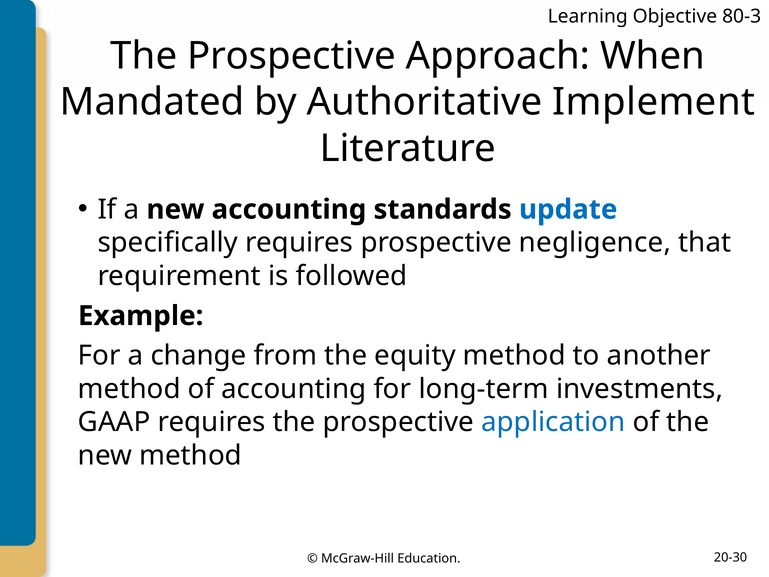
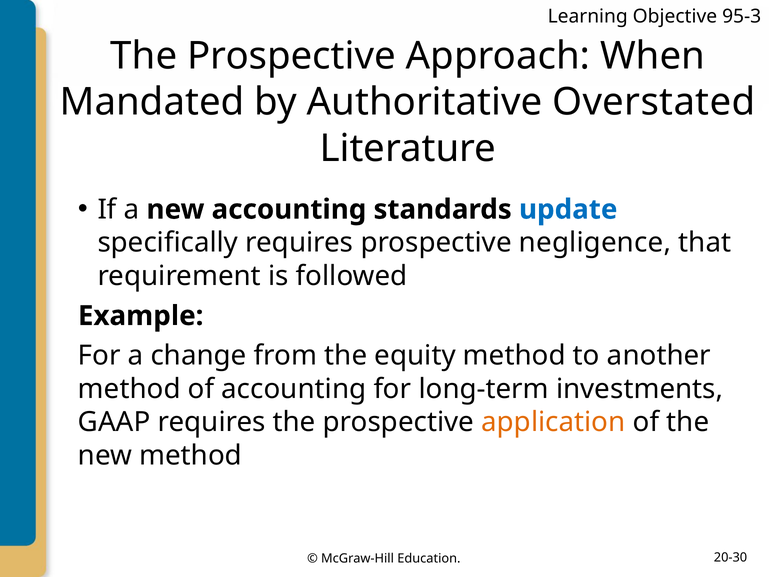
80-3: 80-3 -> 95-3
Implement: Implement -> Overstated
application colour: blue -> orange
